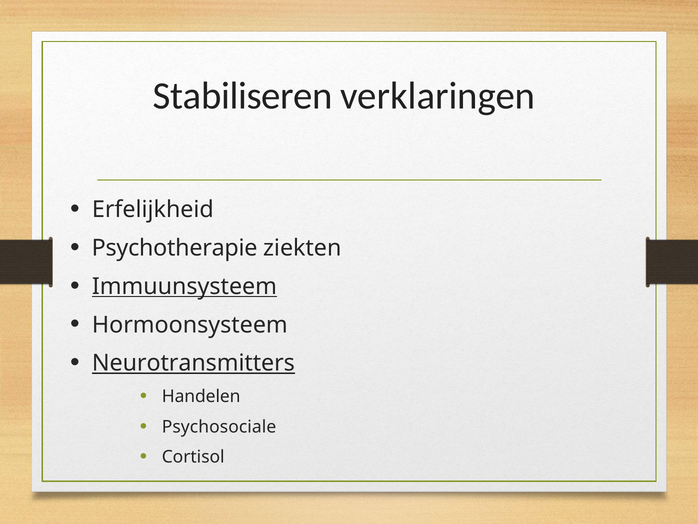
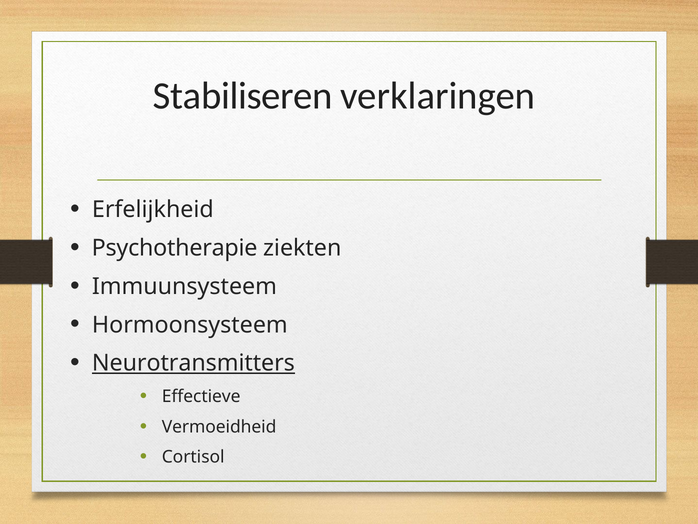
Immuunsysteem underline: present -> none
Handelen: Handelen -> Effectieve
Psychosociale: Psychosociale -> Vermoeidheid
